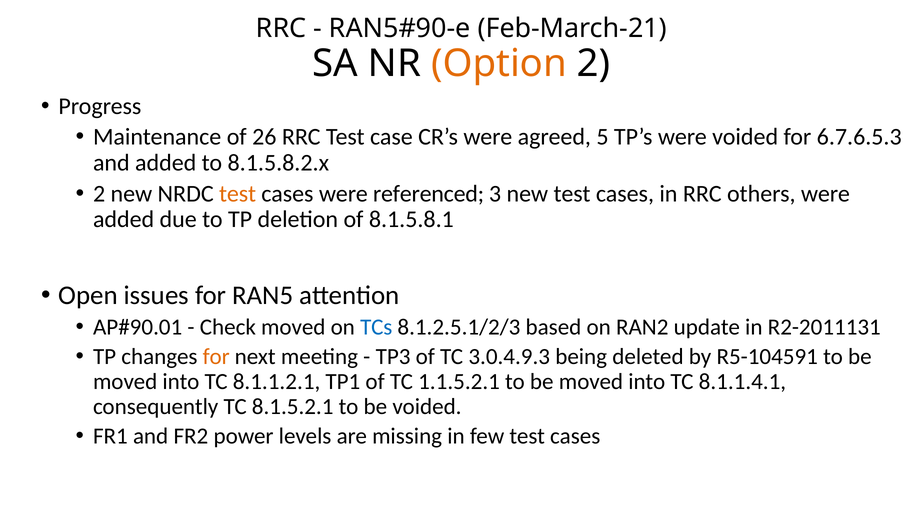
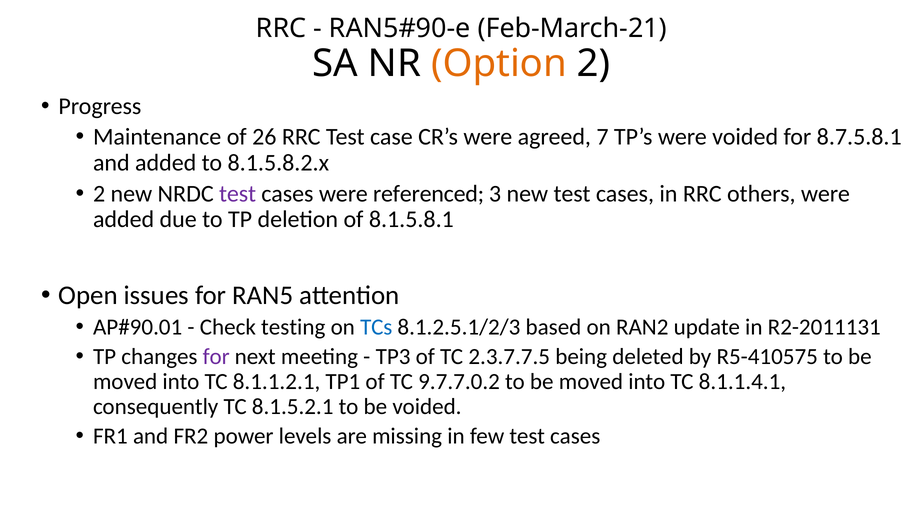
5: 5 -> 7
6.7.6.5.3: 6.7.6.5.3 -> 8.7.5.8.1
test at (238, 194) colour: orange -> purple
Check moved: moved -> testing
for at (216, 357) colour: orange -> purple
3.0.4.9.3: 3.0.4.9.3 -> 2.3.7.7.5
R5-104591: R5-104591 -> R5-410575
1.1.5.2.1: 1.1.5.2.1 -> 9.7.7.0.2
